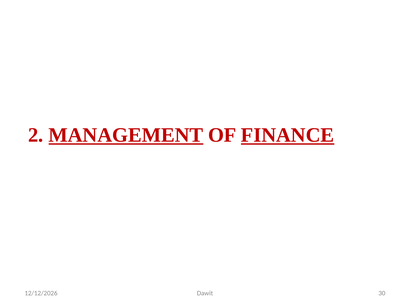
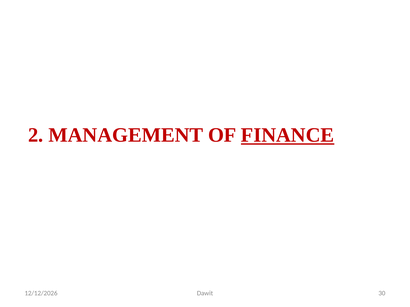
MANAGEMENT underline: present -> none
